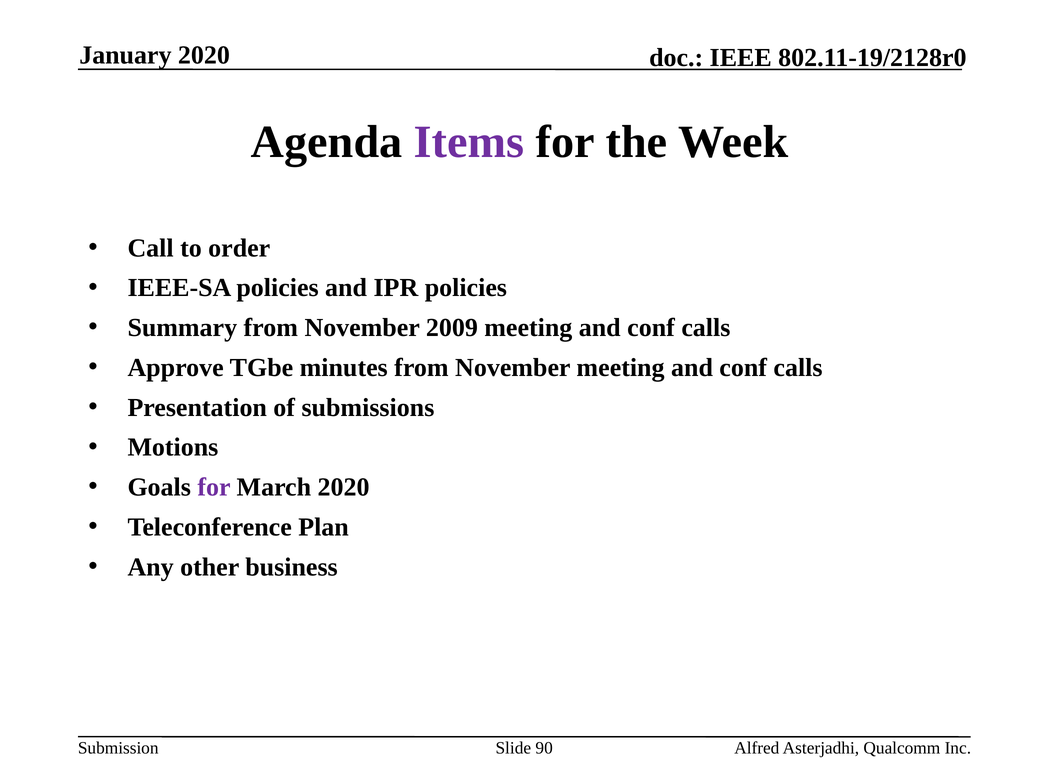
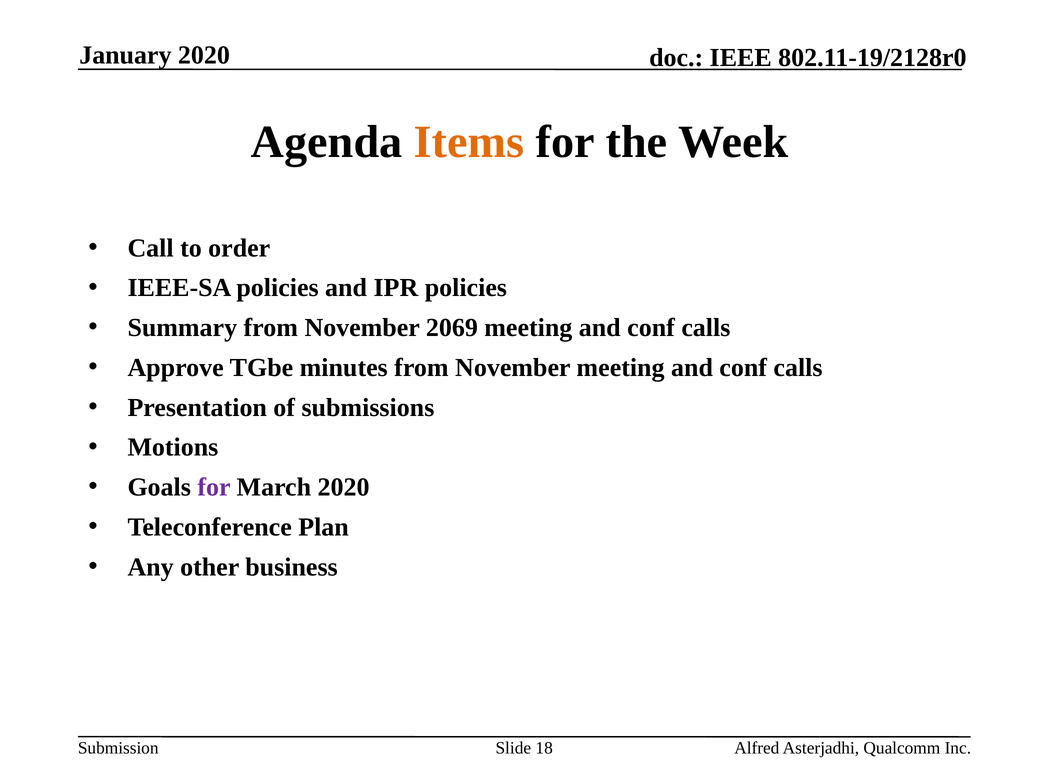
Items colour: purple -> orange
2009: 2009 -> 2069
90: 90 -> 18
